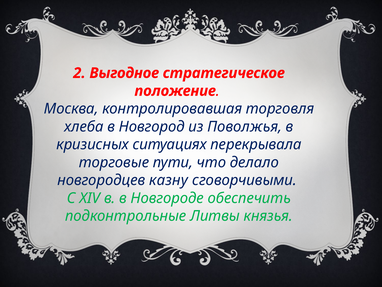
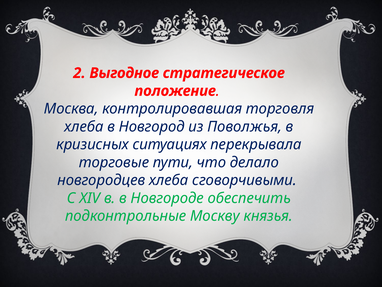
новгородцев казну: казну -> хлеба
Литвы: Литвы -> Москву
